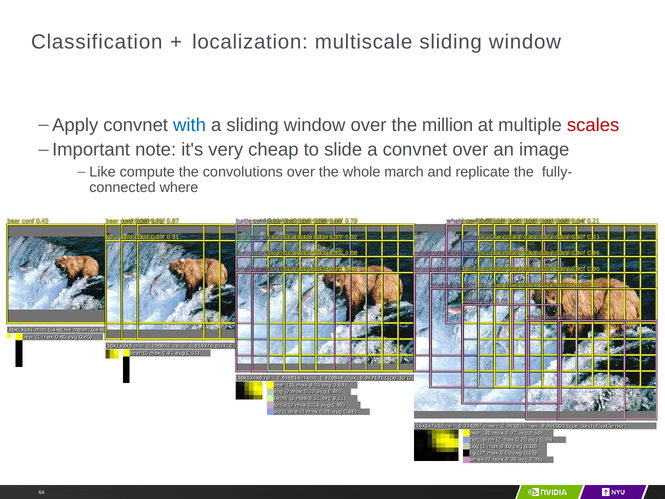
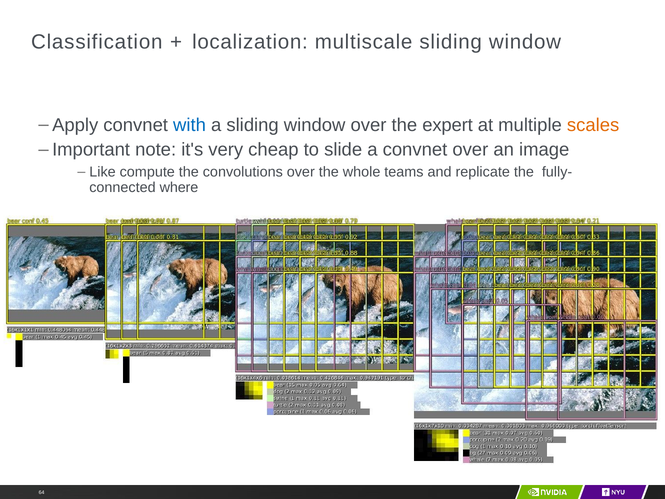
million: million -> expert
scales colour: red -> orange
march: march -> teams
